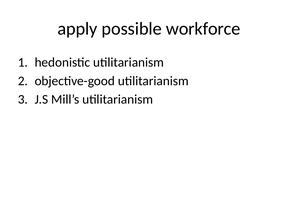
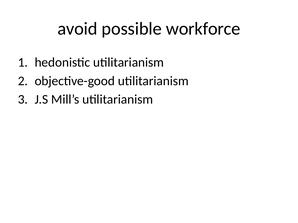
apply: apply -> avoid
